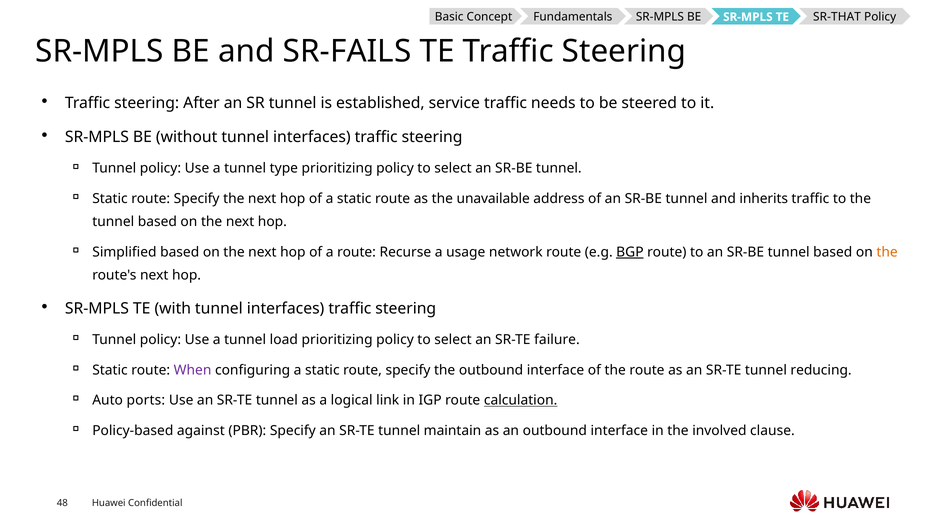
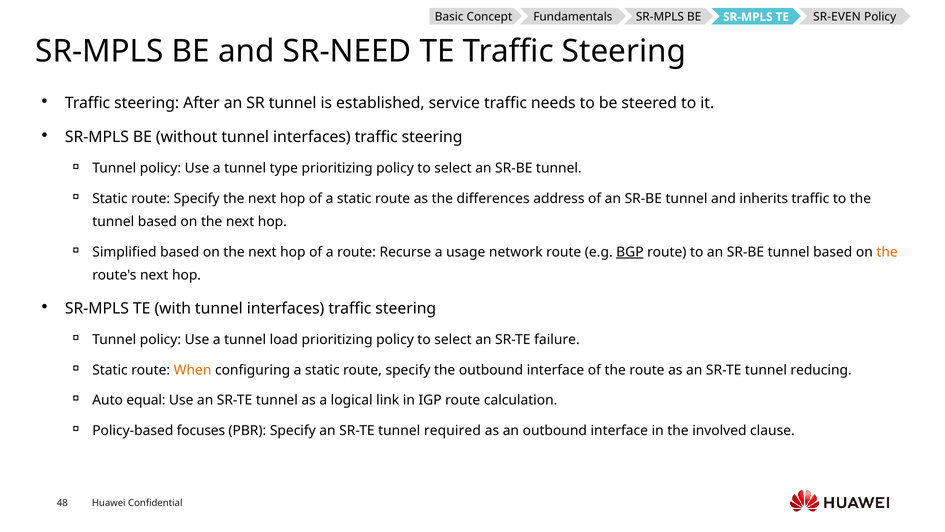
SR-THAT: SR-THAT -> SR-EVEN
SR-FAILS: SR-FAILS -> SR-NEED
unavailable: unavailable -> differences
When colour: purple -> orange
ports: ports -> equal
calculation underline: present -> none
against: against -> focuses
maintain: maintain -> required
